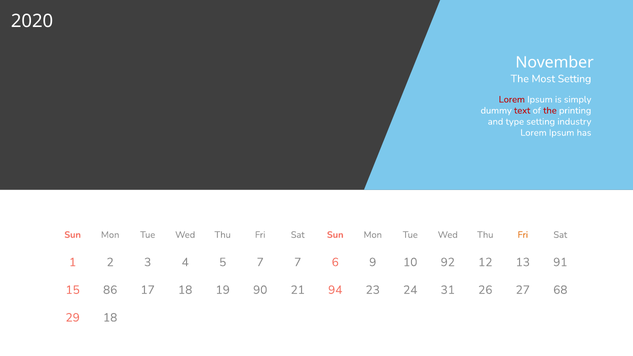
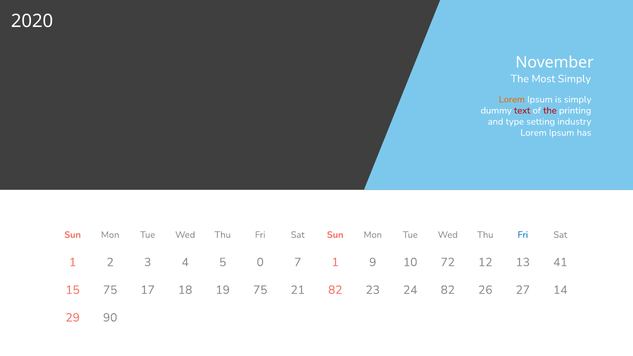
Most Setting: Setting -> Simply
Lorem at (512, 99) colour: red -> orange
Fri at (523, 235) colour: orange -> blue
5 7: 7 -> 0
7 6: 6 -> 1
92: 92 -> 72
91: 91 -> 41
15 86: 86 -> 75
19 90: 90 -> 75
21 94: 94 -> 82
24 31: 31 -> 82
68: 68 -> 14
29 18: 18 -> 90
